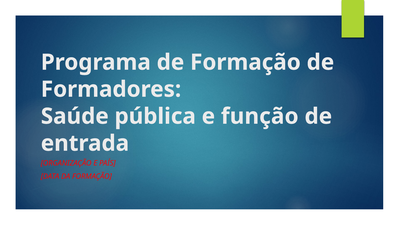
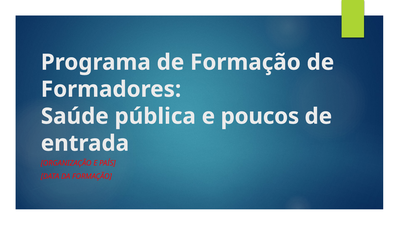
função: função -> poucos
